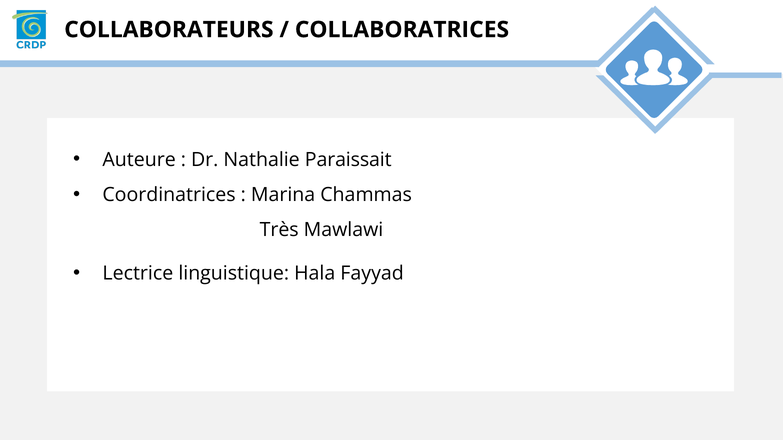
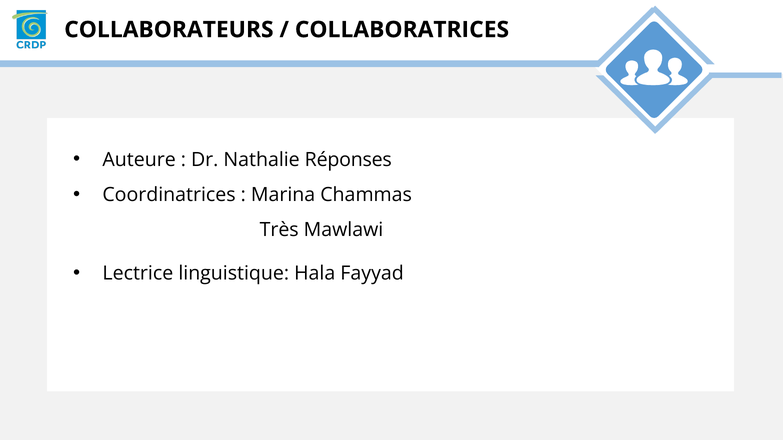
Paraissait: Paraissait -> Réponses
